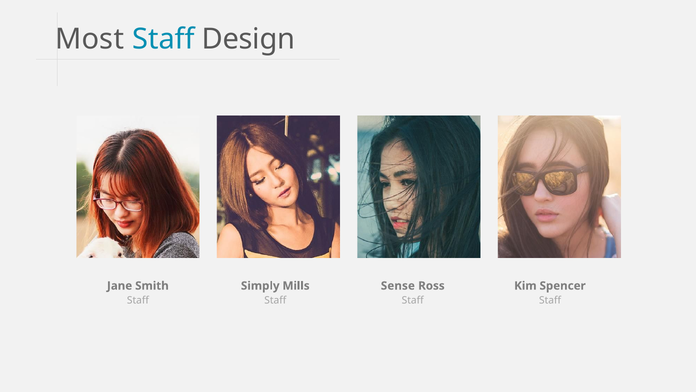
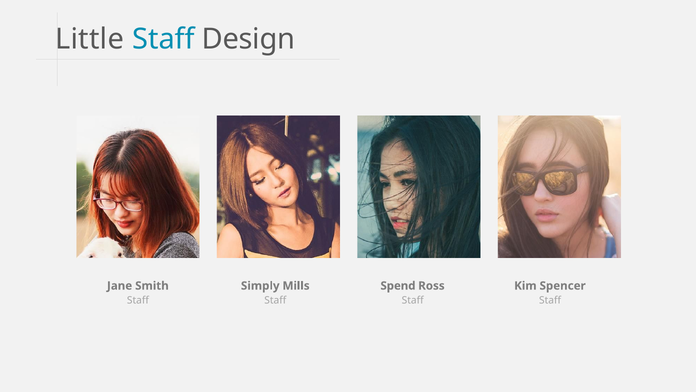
Most: Most -> Little
Sense: Sense -> Spend
